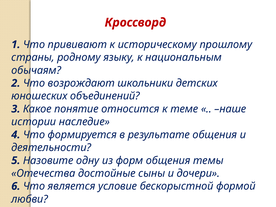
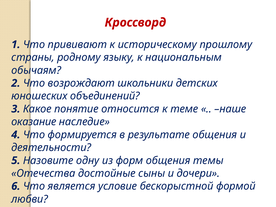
истории: истории -> оказание
